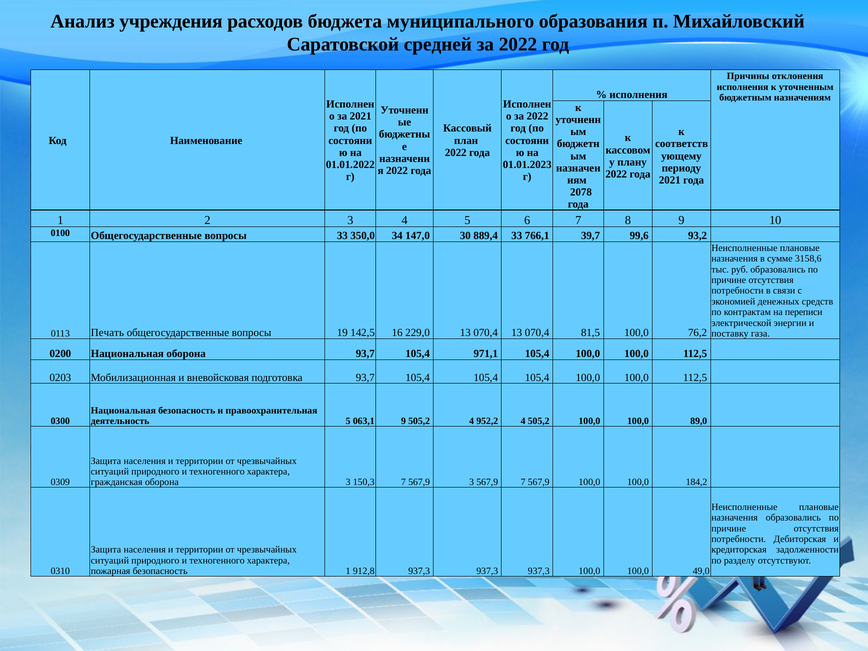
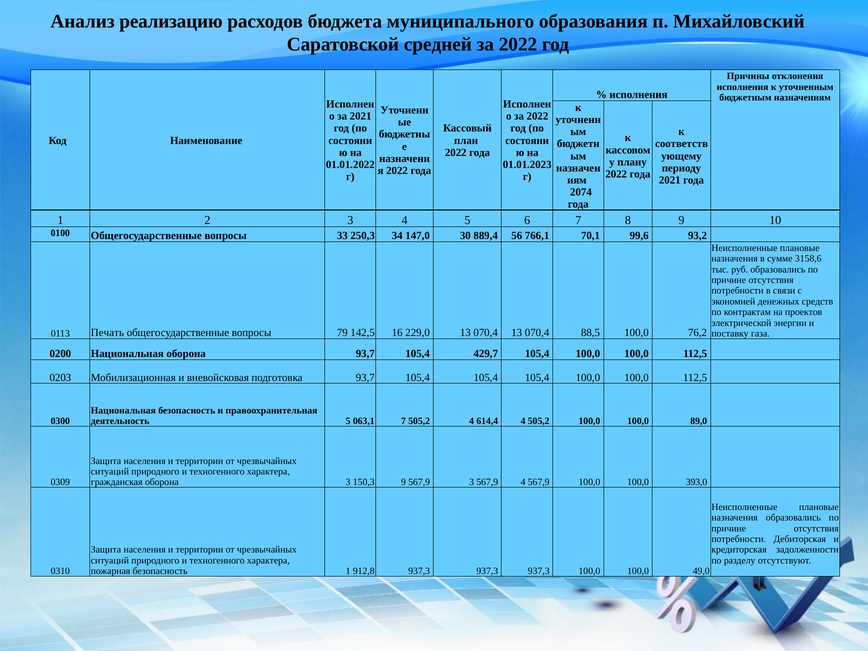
учреждения: учреждения -> реализацию
2078: 2078 -> 2074
350,0: 350,0 -> 250,3
889,4 33: 33 -> 56
39,7: 39,7 -> 70,1
переписи: переписи -> проектов
19: 19 -> 79
81,5: 81,5 -> 88,5
971,1: 971,1 -> 429,7
063,1 9: 9 -> 7
952,2: 952,2 -> 614,4
150,3 7: 7 -> 9
567,9 7: 7 -> 4
184,2: 184,2 -> 393,0
